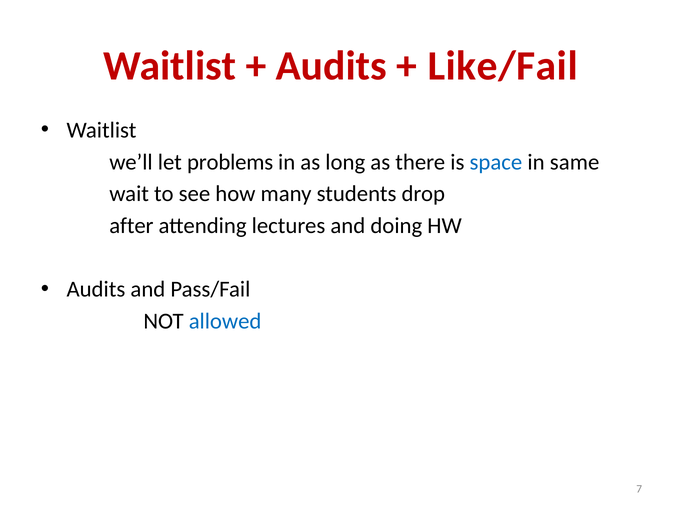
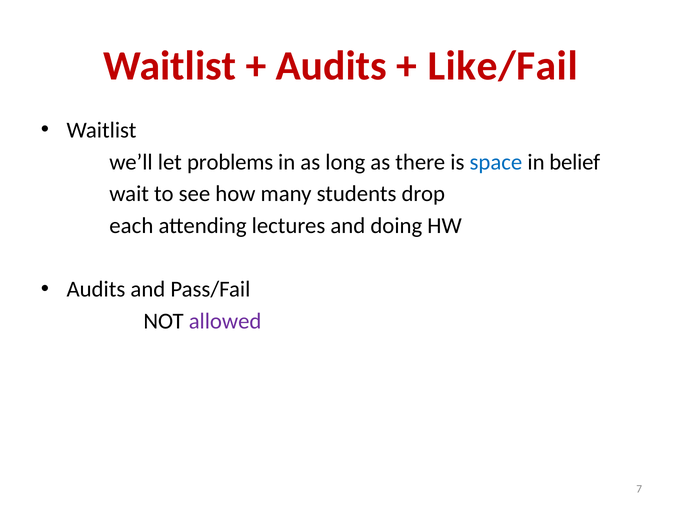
same: same -> belief
after: after -> each
allowed colour: blue -> purple
